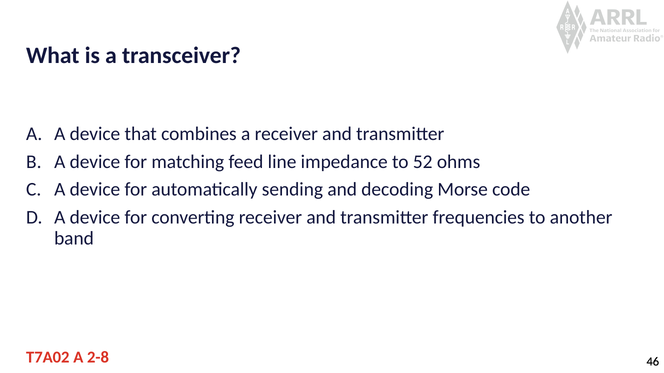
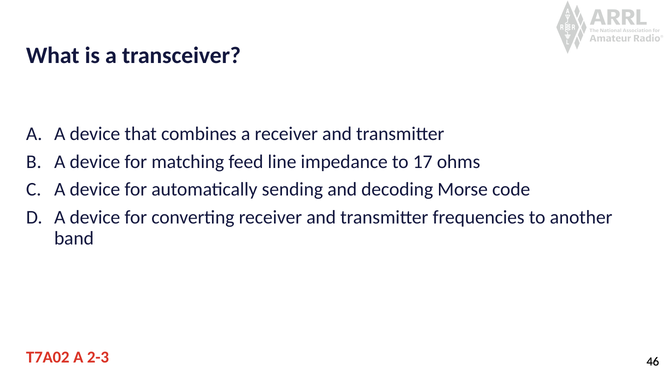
52: 52 -> 17
2-8: 2-8 -> 2-3
